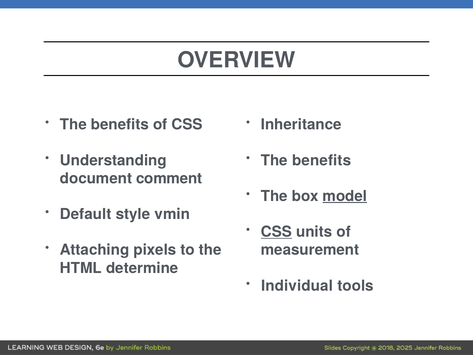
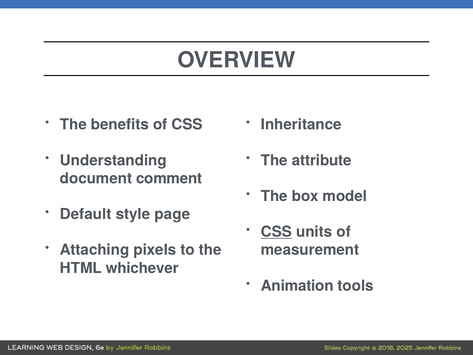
benefits at (322, 160): benefits -> attribute
model underline: present -> none
vmin: vmin -> page
determine: determine -> whichever
Individual: Individual -> Animation
